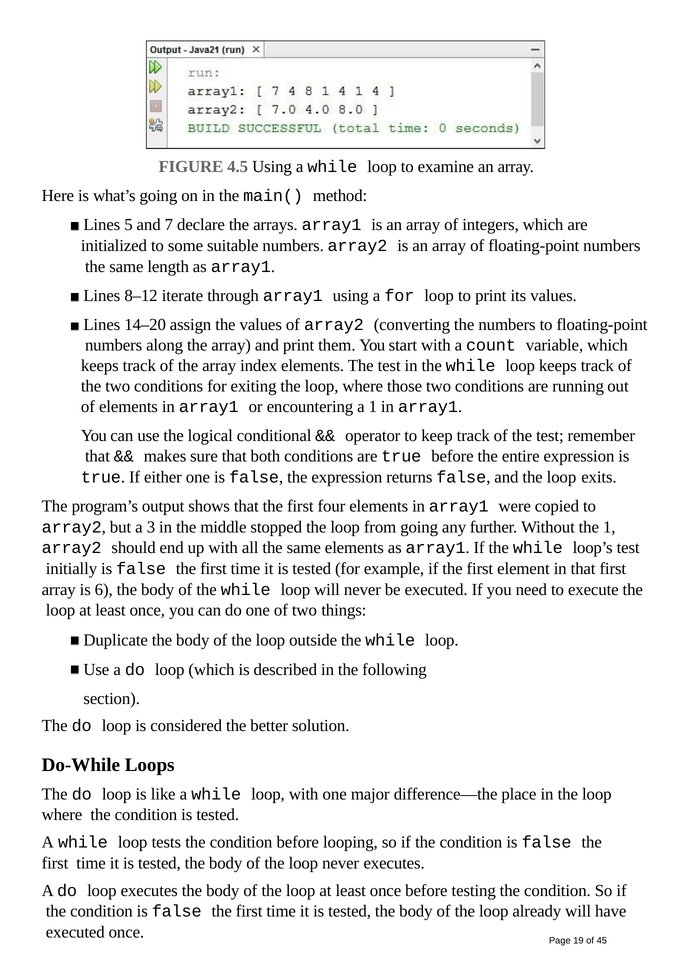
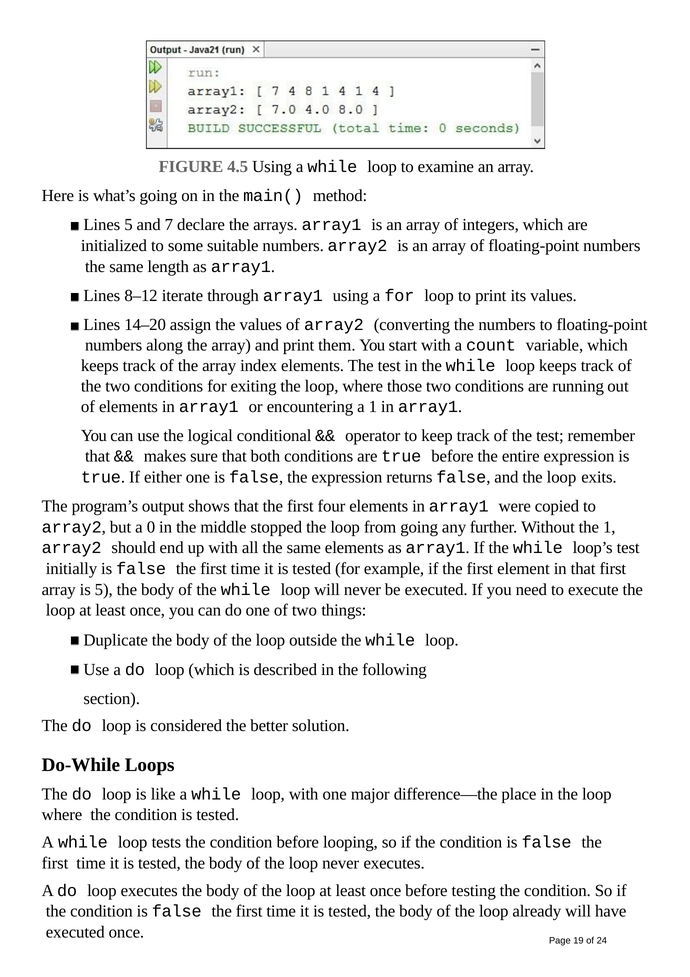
3: 3 -> 0
is 6: 6 -> 5
45: 45 -> 24
